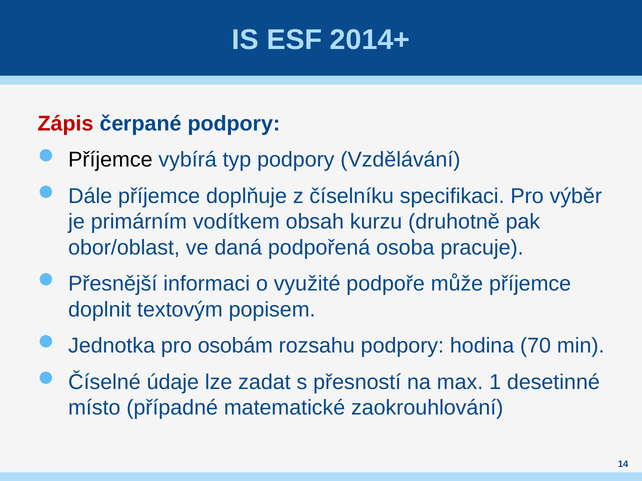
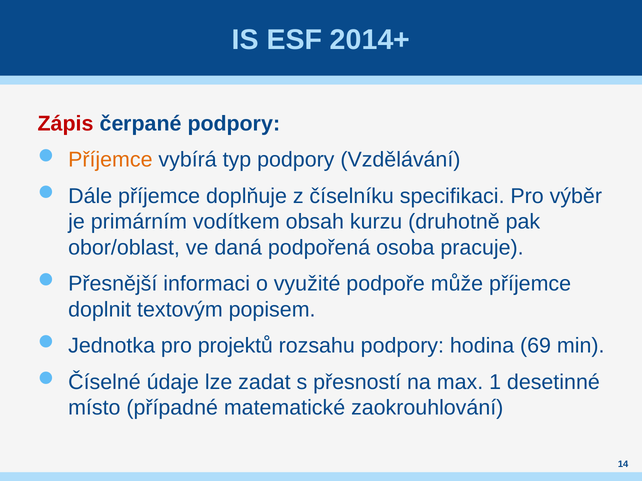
Příjemce at (110, 160) colour: black -> orange
osobám: osobám -> projektů
70: 70 -> 69
